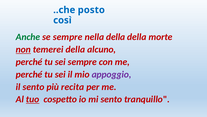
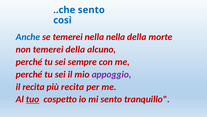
..che posto: posto -> sento
Anche colour: green -> blue
se sempre: sempre -> temerei
nella della: della -> nella
non underline: present -> none
il sento: sento -> recita
